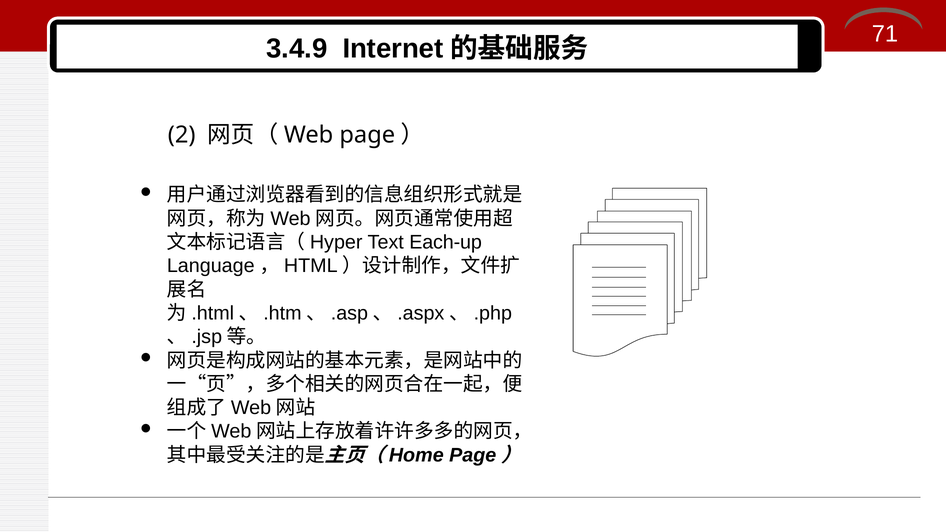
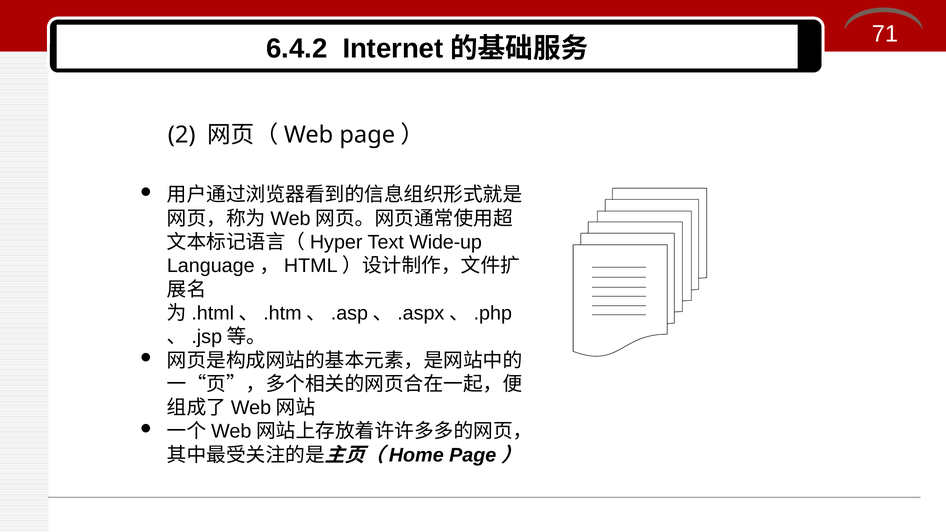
3.4.9: 3.4.9 -> 6.4.2
Each-up: Each-up -> Wide-up
